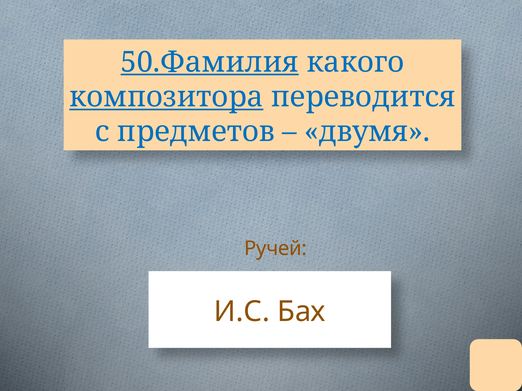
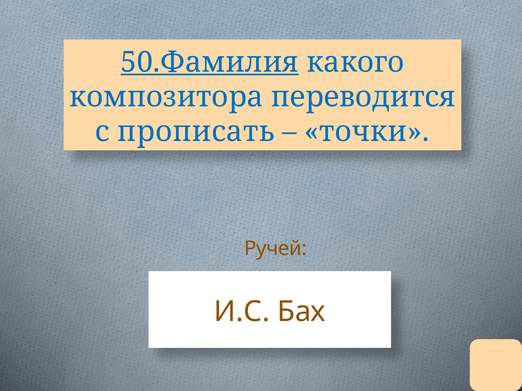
композитора underline: present -> none
предметов: предметов -> прописать
двумя: двумя -> точки
